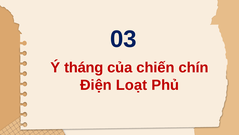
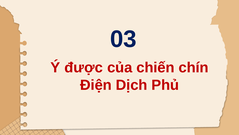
tháng: tháng -> được
Loạt: Loạt -> Dịch
